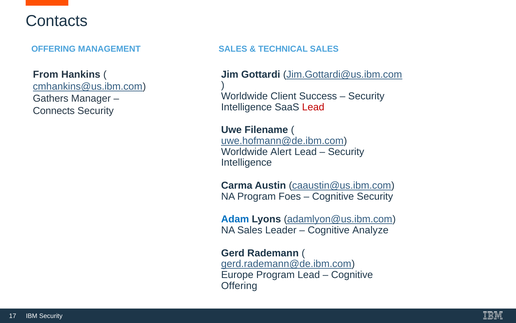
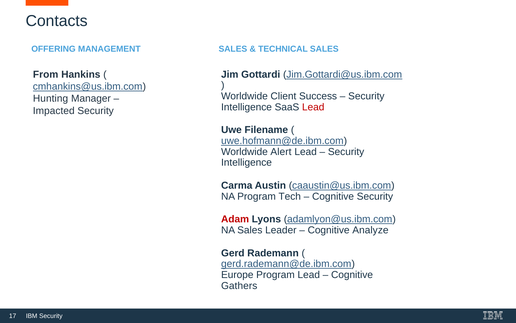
Gathers: Gathers -> Hunting
Connects: Connects -> Impacted
Foes: Foes -> Tech
Adam colour: blue -> red
Offering at (239, 285): Offering -> Gathers
